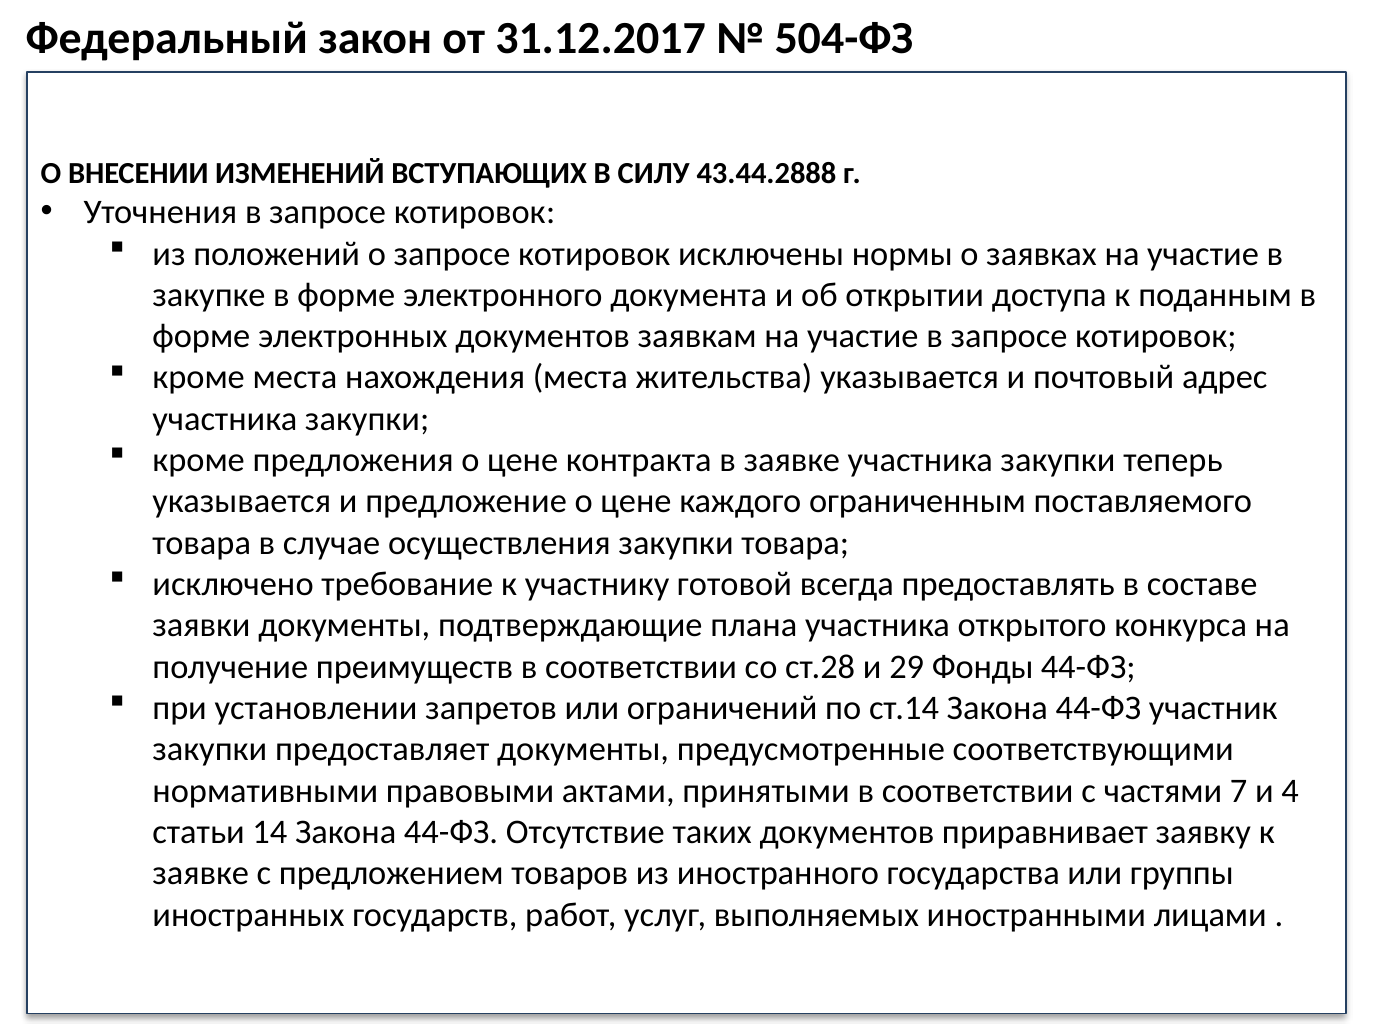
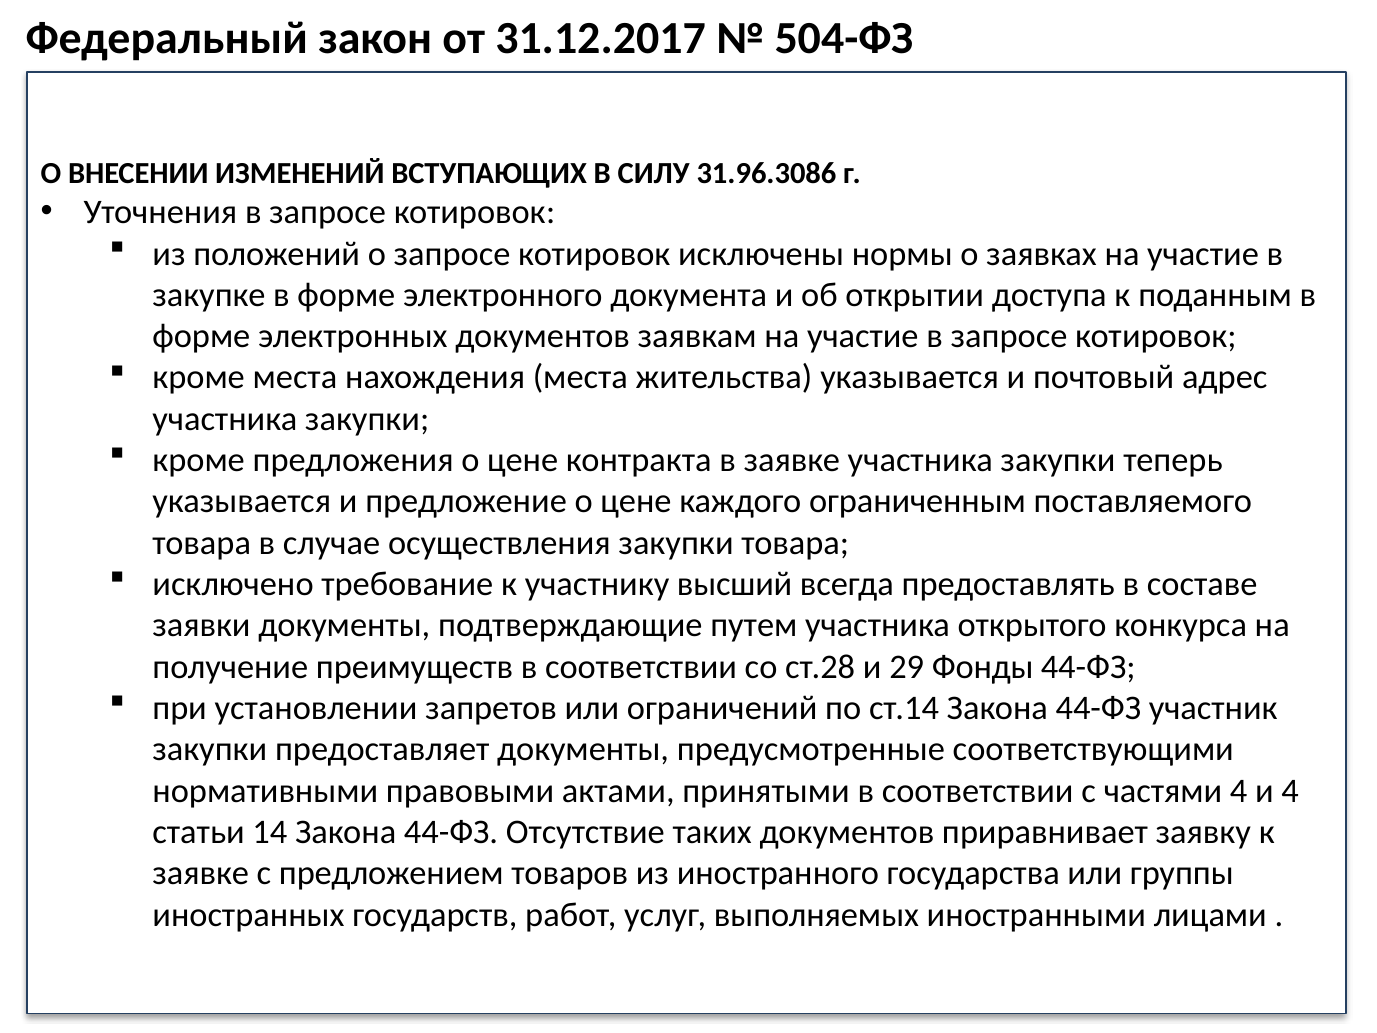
43.44.2888: 43.44.2888 -> 31.96.3086
готовой: готовой -> высший
плана: плана -> путем
частями 7: 7 -> 4
